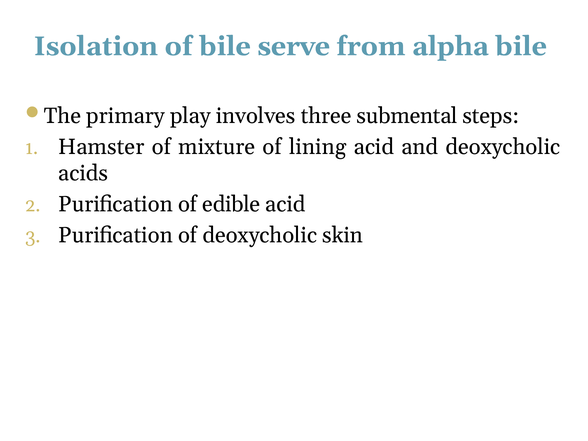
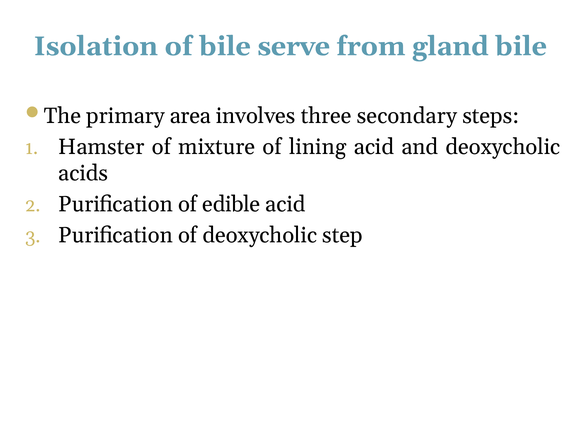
alpha: alpha -> gland
play: play -> area
submental: submental -> secondary
skin: skin -> step
